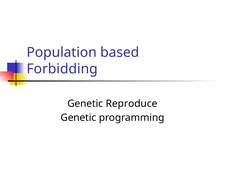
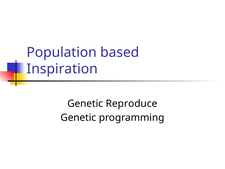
Forbidding: Forbidding -> Inspiration
